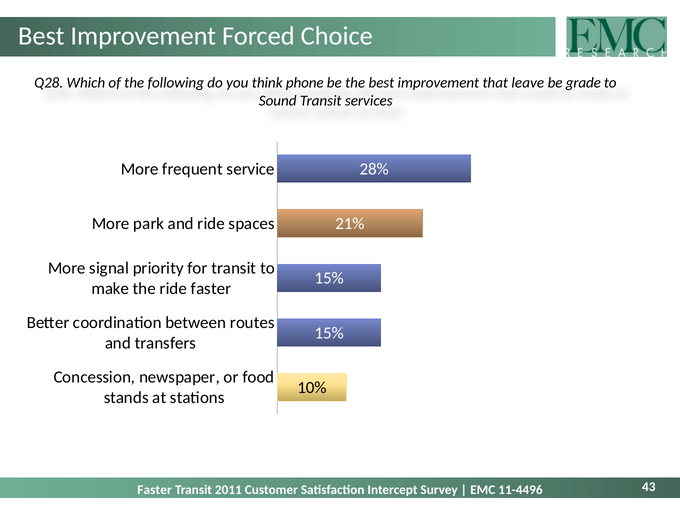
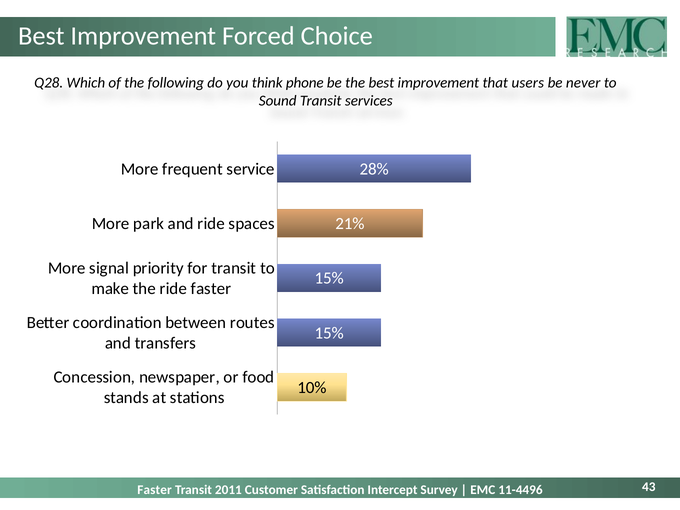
leave: leave -> users
grade: grade -> never
